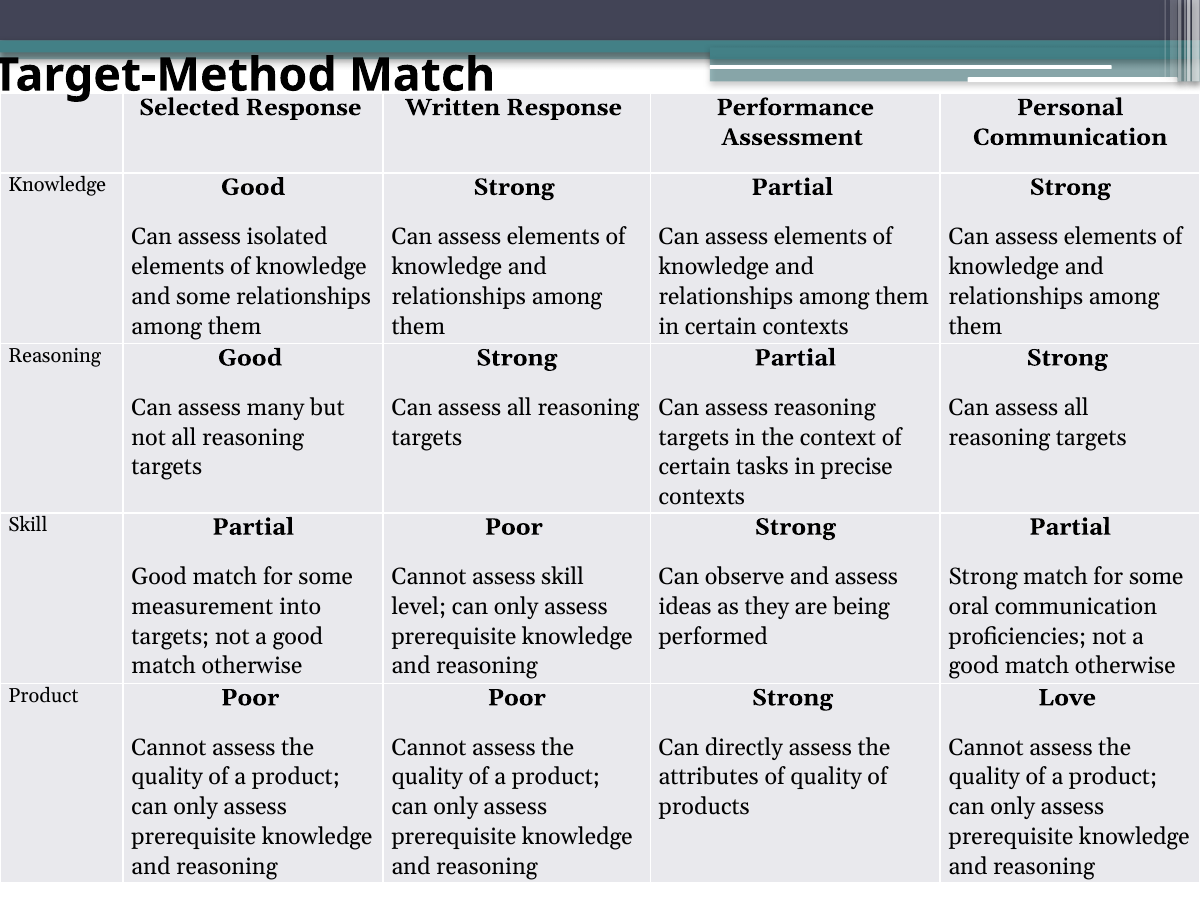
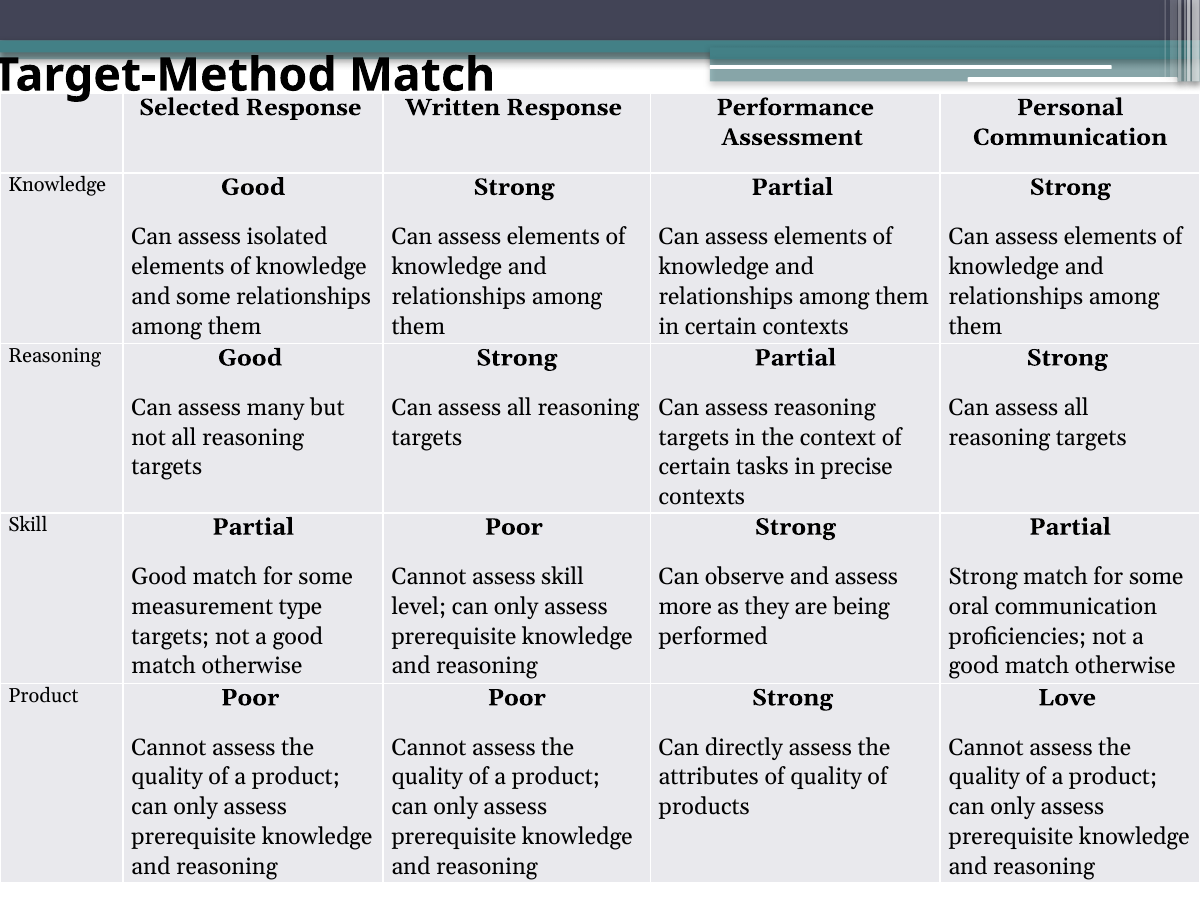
into: into -> type
ideas: ideas -> more
